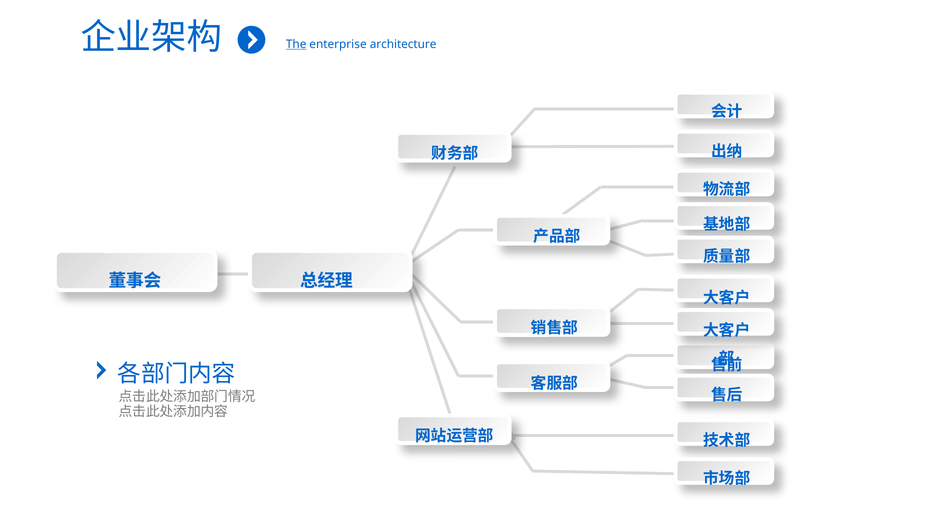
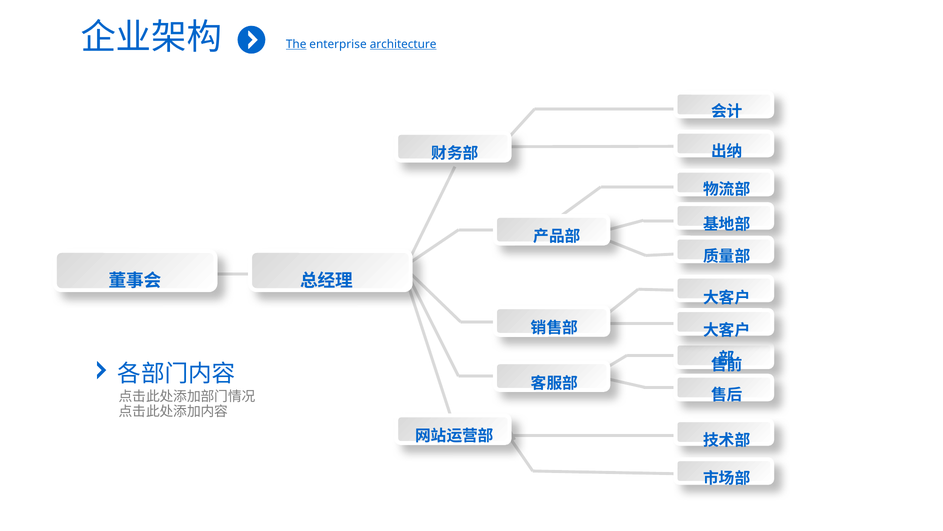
architecture underline: none -> present
